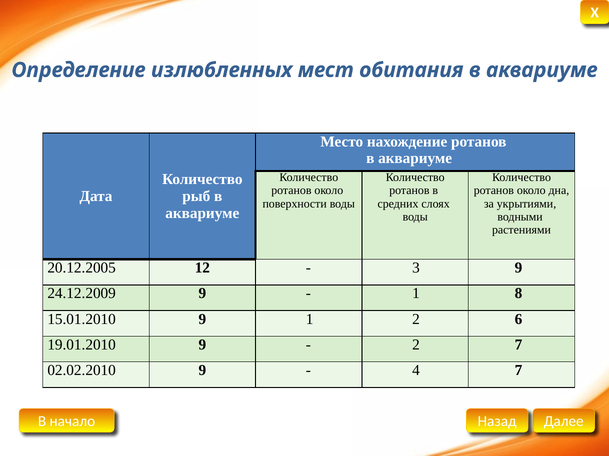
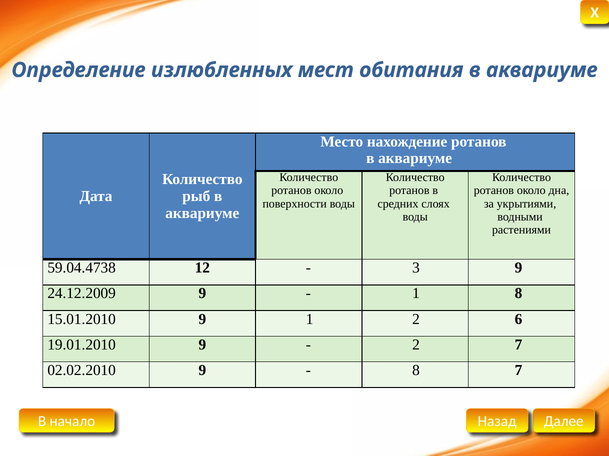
20.12.2005: 20.12.2005 -> 59.04.4738
4 at (416, 371): 4 -> 8
